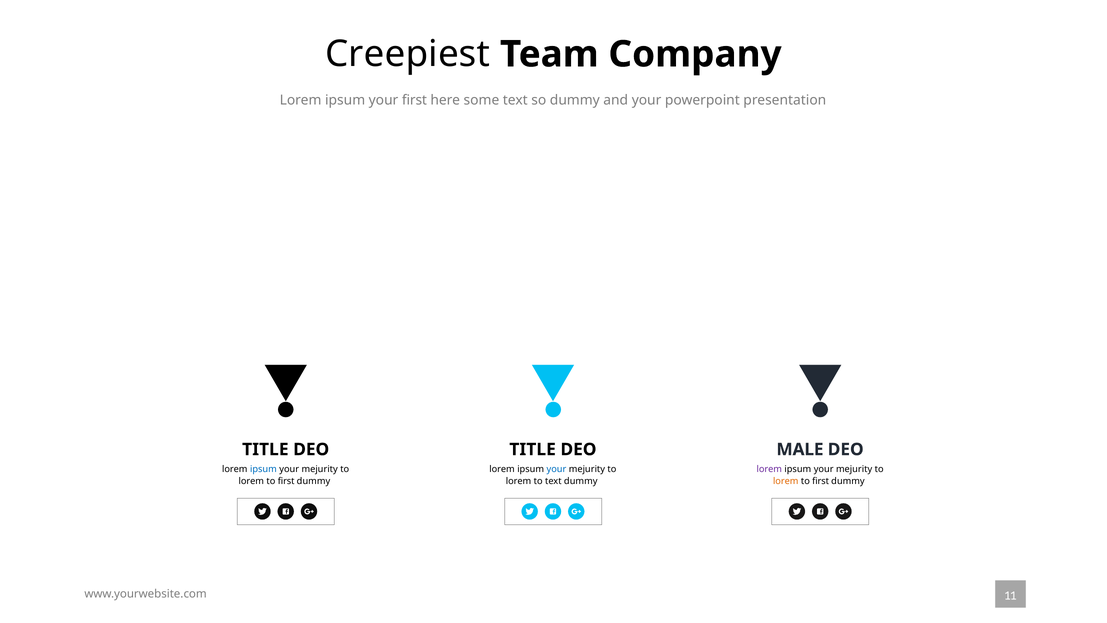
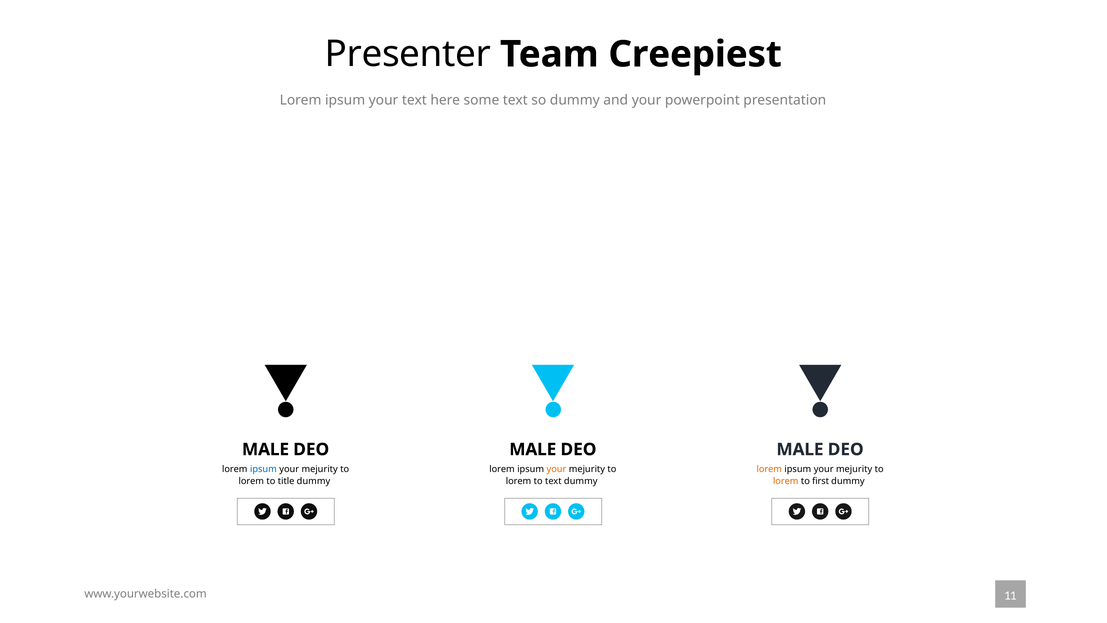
Creepiest: Creepiest -> Presenter
Company: Company -> Creepiest
your first: first -> text
TITLE at (265, 449): TITLE -> MALE
TITLE at (533, 449): TITLE -> MALE
your at (556, 469) colour: blue -> orange
lorem at (769, 469) colour: purple -> orange
first at (286, 481): first -> title
